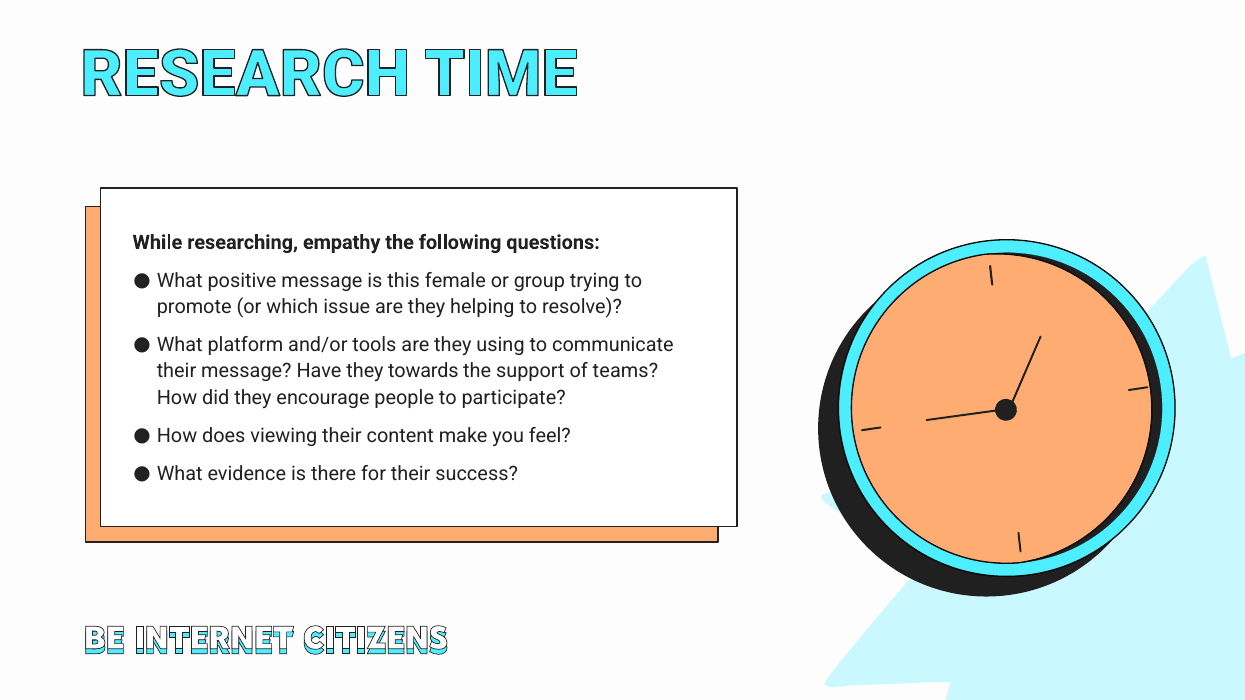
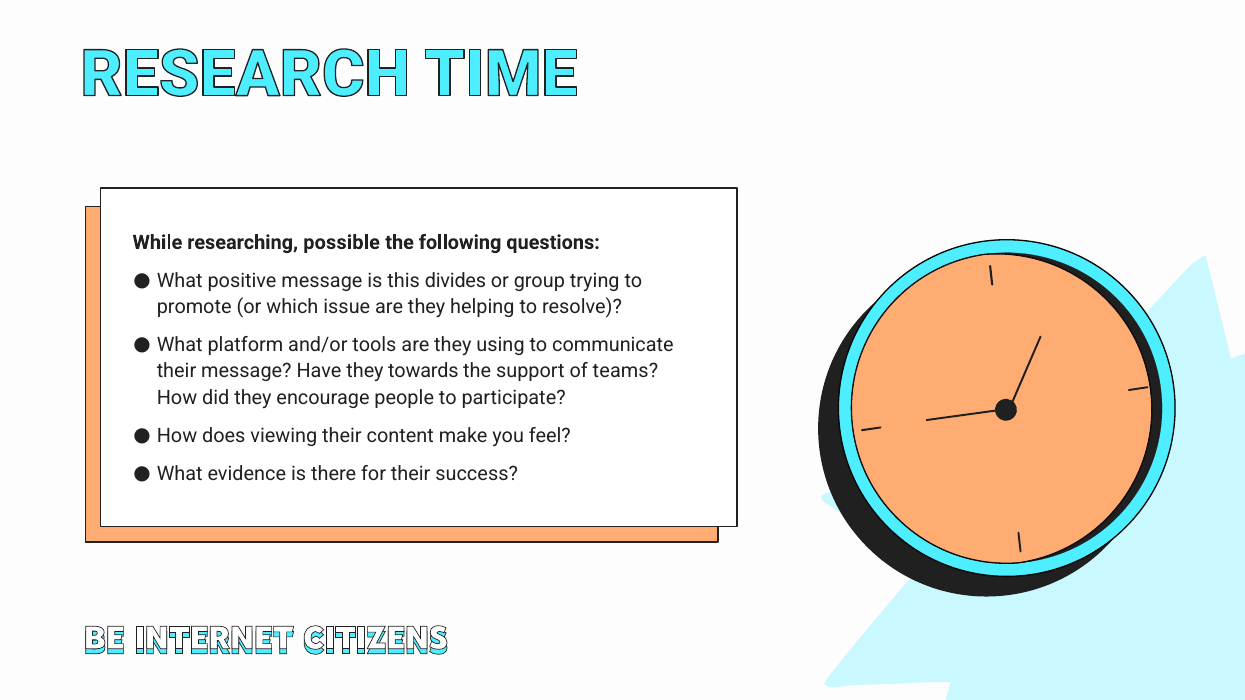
empathy: empathy -> possible
female: female -> divides
